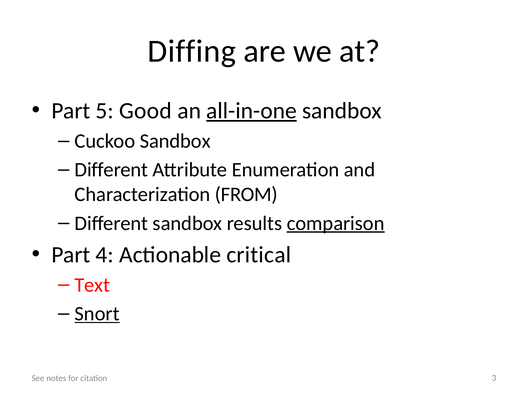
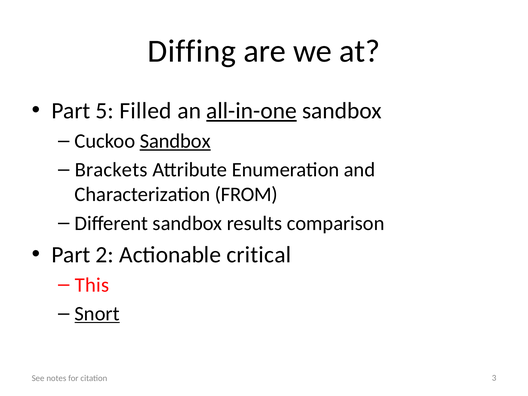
Good: Good -> Filled
Sandbox at (175, 141) underline: none -> present
Different at (111, 170): Different -> Brackets
comparison underline: present -> none
4: 4 -> 2
Text: Text -> This
